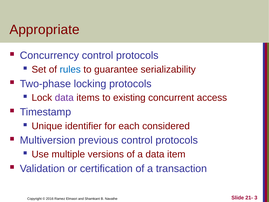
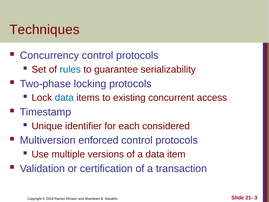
Appropriate: Appropriate -> Techniques
data at (64, 98) colour: purple -> blue
previous: previous -> enforced
